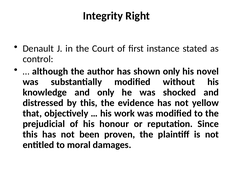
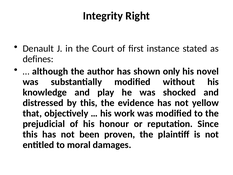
control: control -> defines
and only: only -> play
